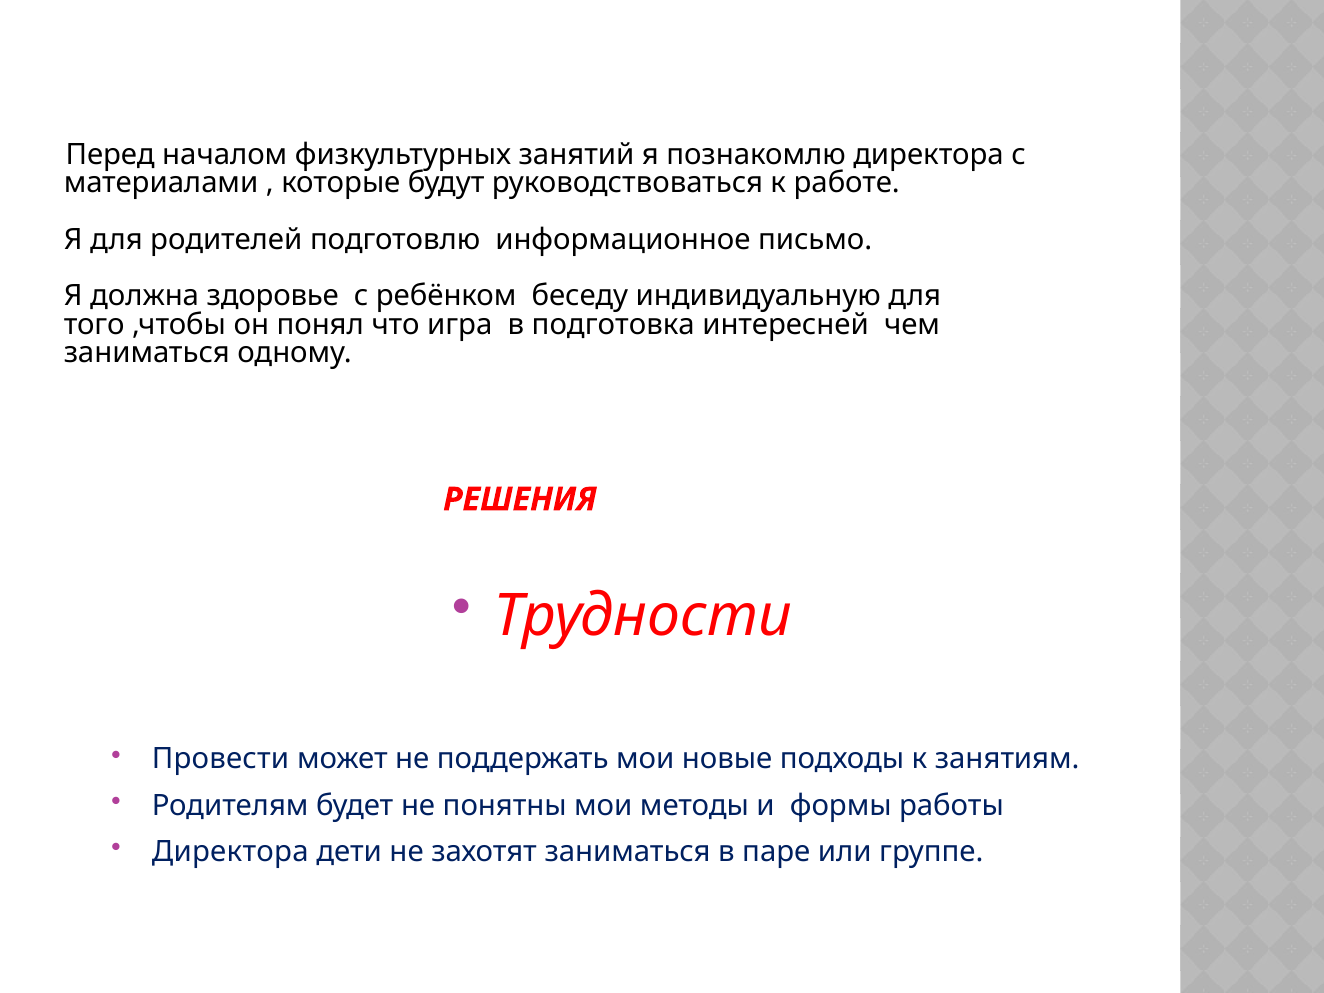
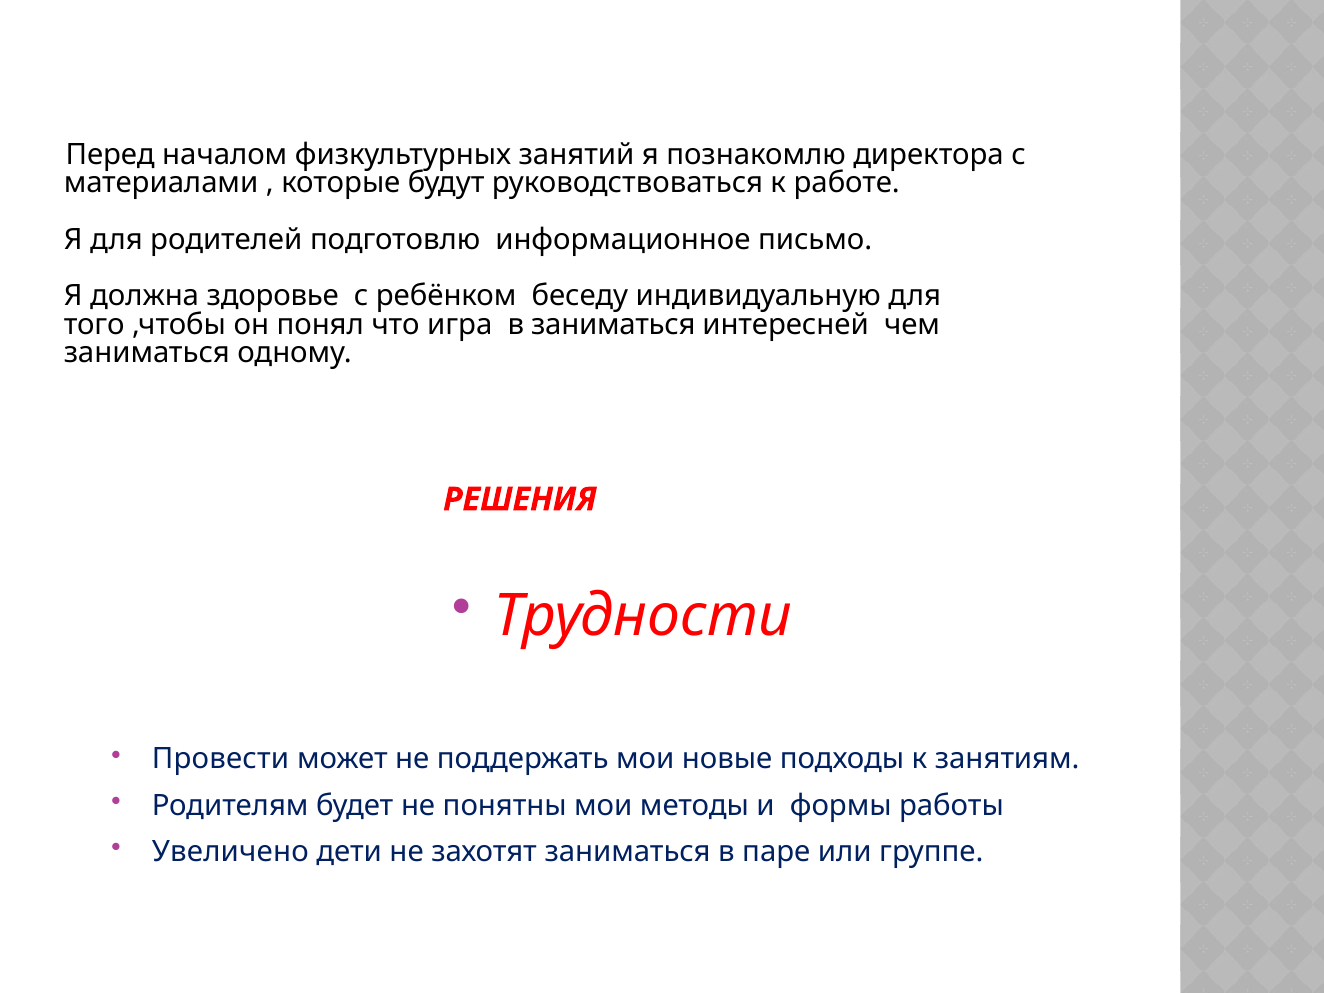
в подготовка: подготовка -> заниматься
Директора at (230, 852): Директора -> Увеличено
